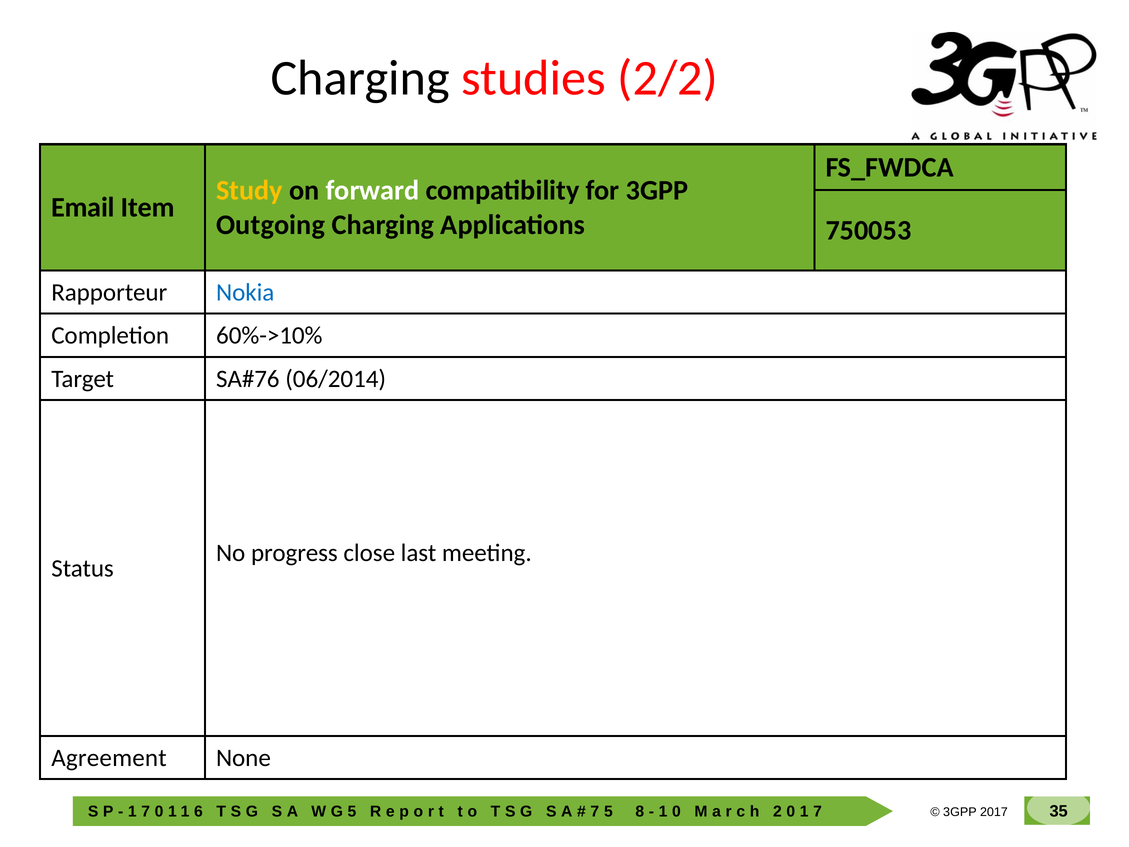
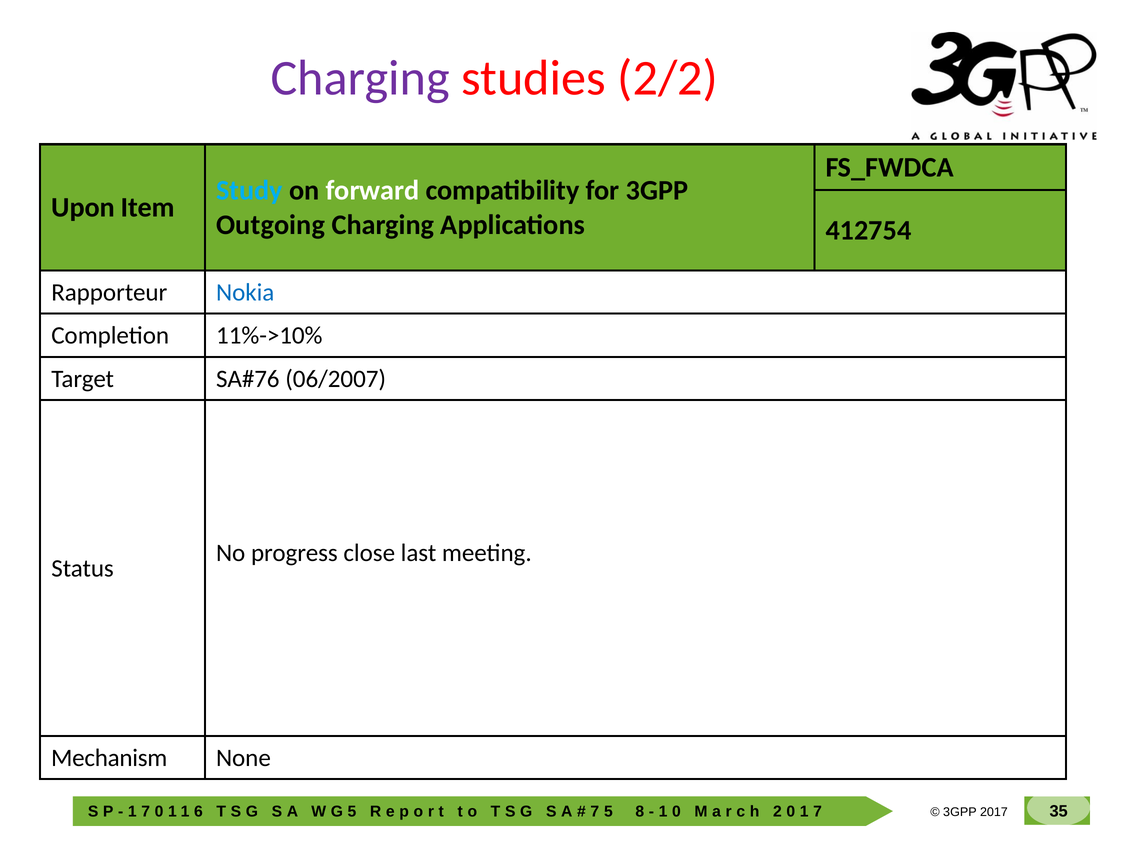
Charging at (360, 78) colour: black -> purple
Study colour: yellow -> light blue
Email: Email -> Upon
750053: 750053 -> 412754
60%->10%: 60%->10% -> 11%->10%
06/2014: 06/2014 -> 06/2007
Agreement: Agreement -> Mechanism
